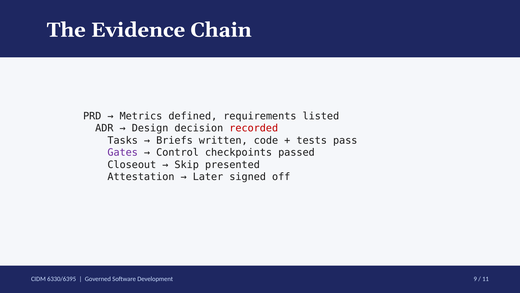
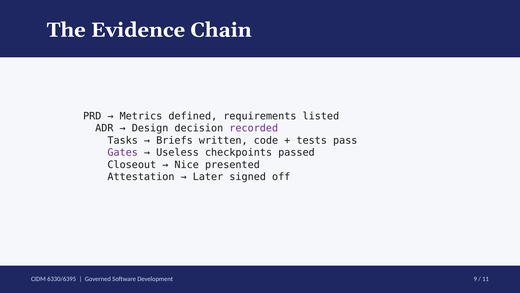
recorded colour: red -> purple
Control: Control -> Useless
Skip: Skip -> Nice
